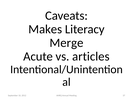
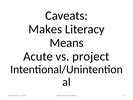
Merge: Merge -> Means
articles: articles -> project
